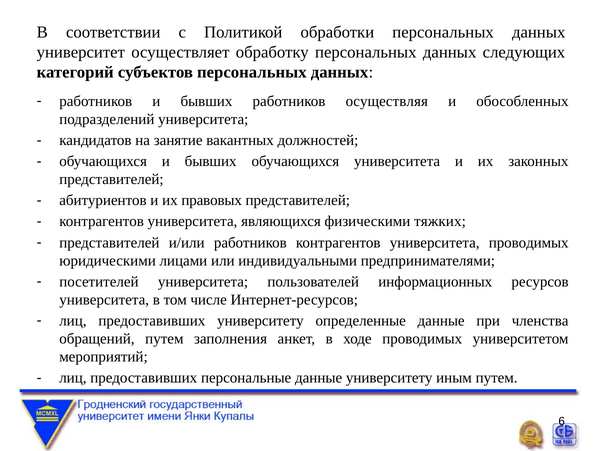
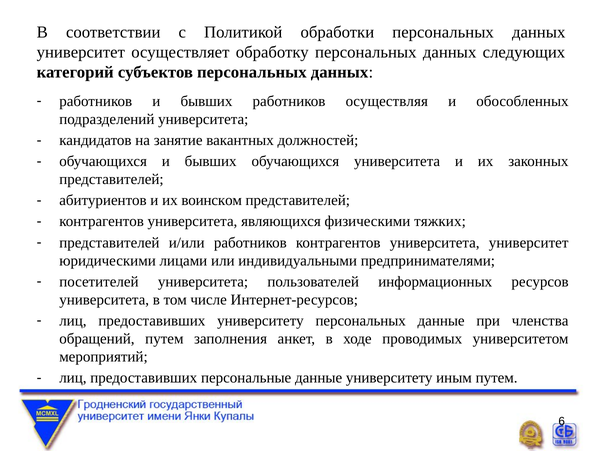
правовых: правовых -> воинском
университета проводимых: проводимых -> университет
университету определенные: определенные -> персональных
